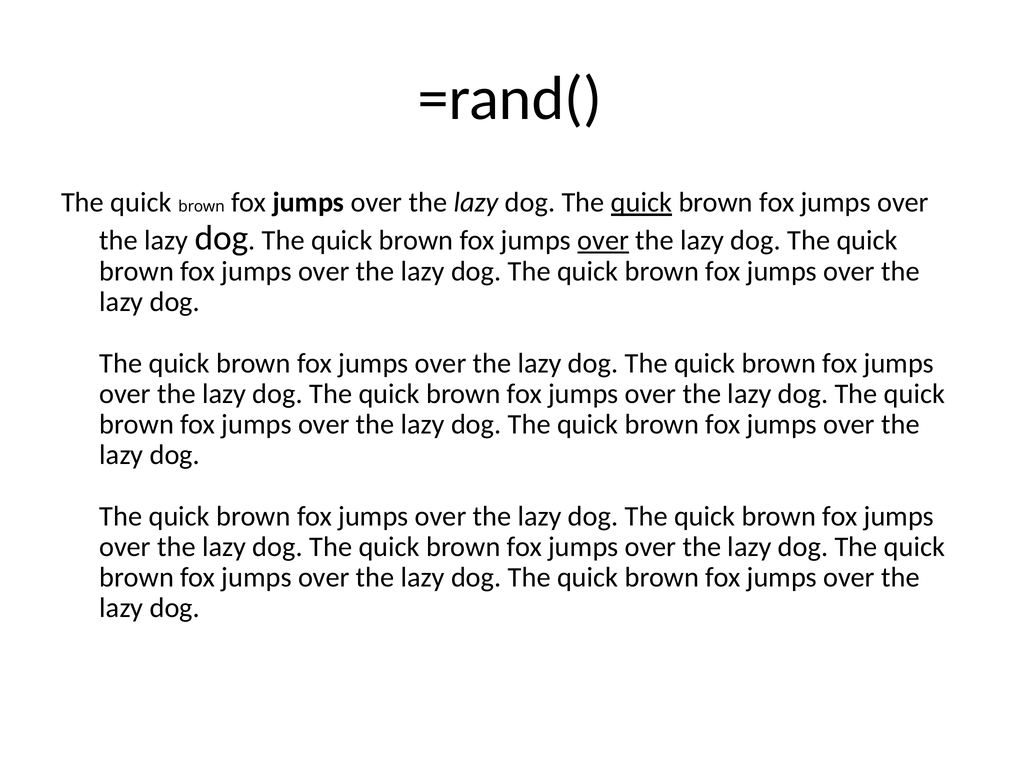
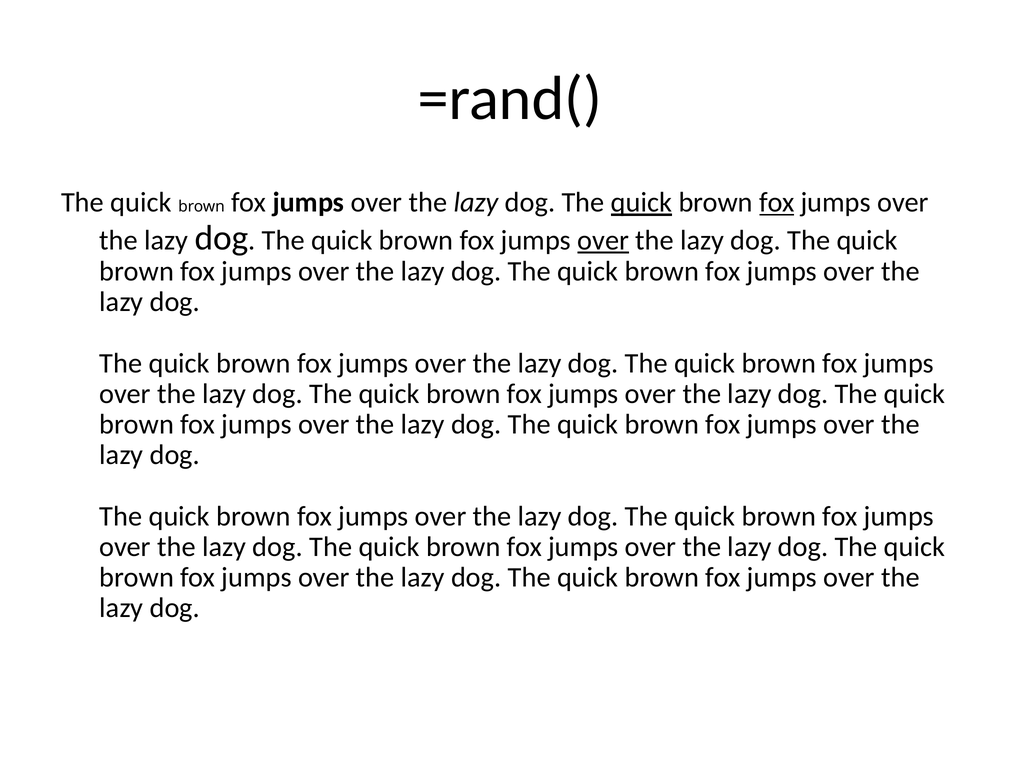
fox at (777, 203) underline: none -> present
